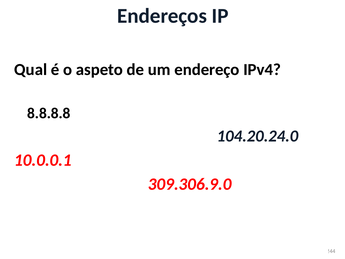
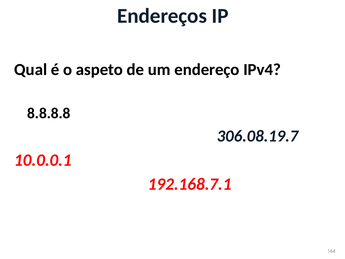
104.20.24.0: 104.20.24.0 -> 306.08.19.7
309.306.9.0: 309.306.9.0 -> 192.168.7.1
